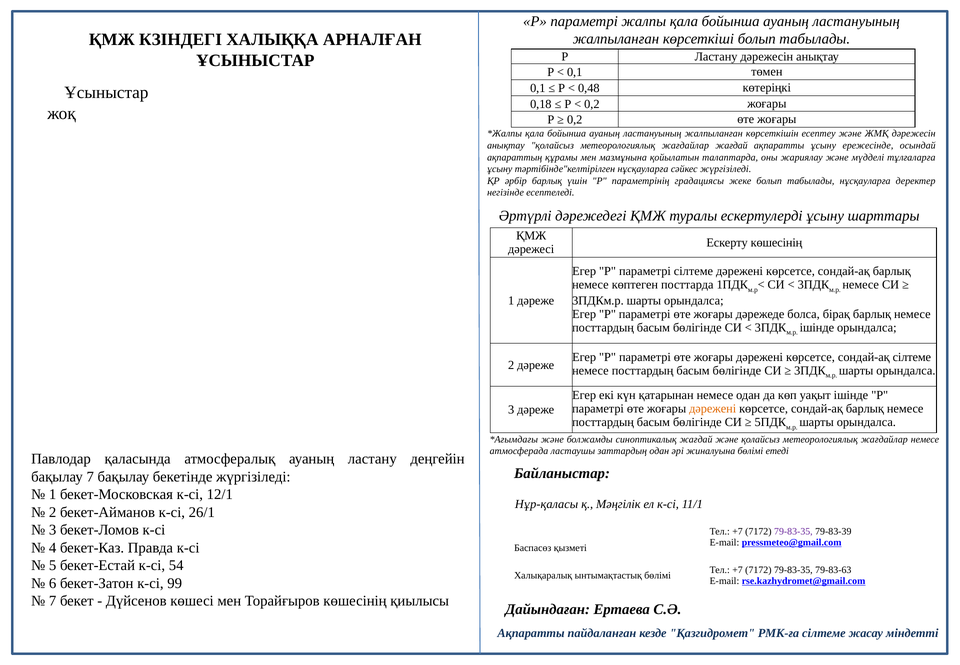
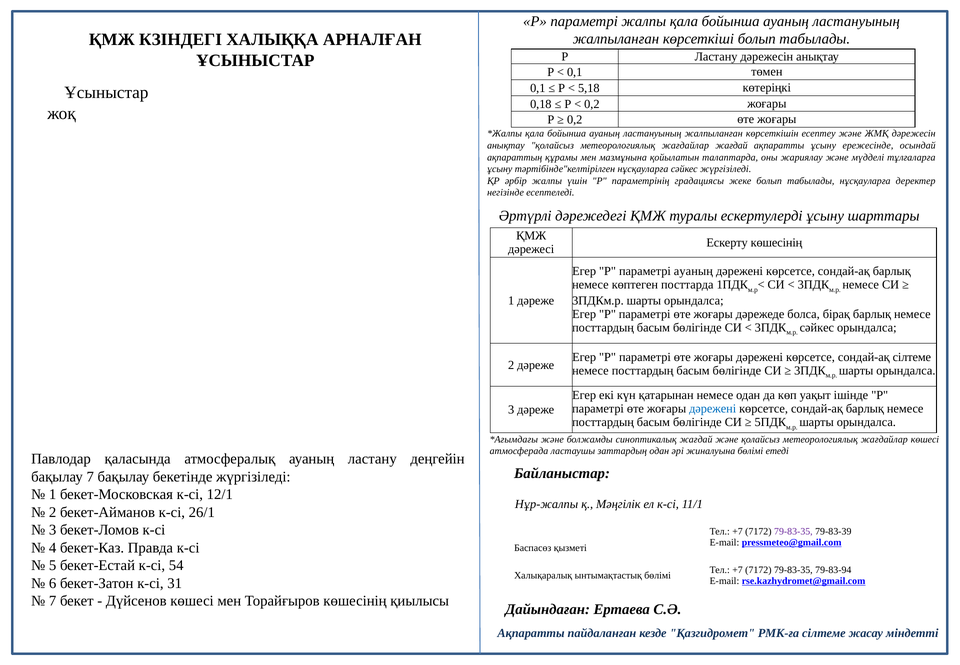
0,48: 0,48 -> 5,18
әрбір барлық: барлық -> жалпы
параметрі сілтеме: сілтеме -> ауаның
ішінде at (817, 327): ішінде -> сәйкес
дәрежені at (713, 409) colour: orange -> blue
жағдайлар немесе: немесе -> көшесі
Нұр-қаласы: Нұр-қаласы -> Нұр-жалпы
79-83-63: 79-83-63 -> 79-83-94
99: 99 -> 31
